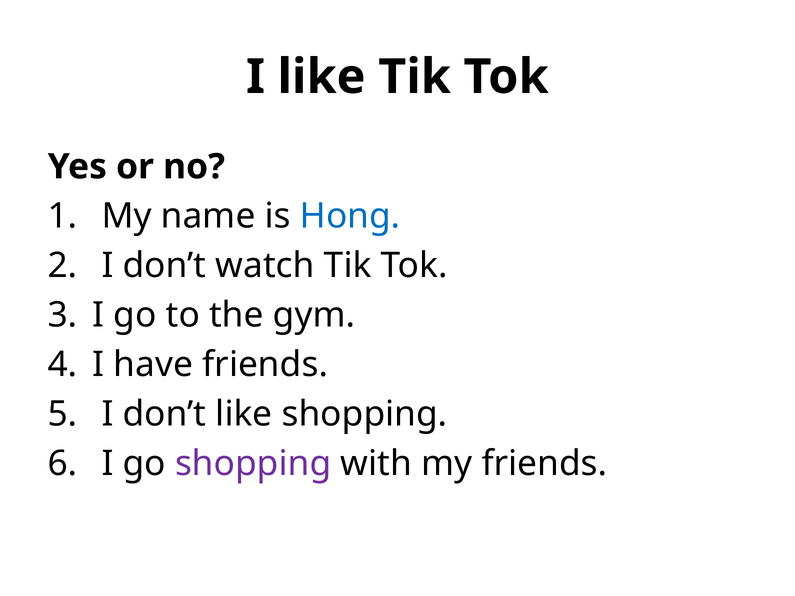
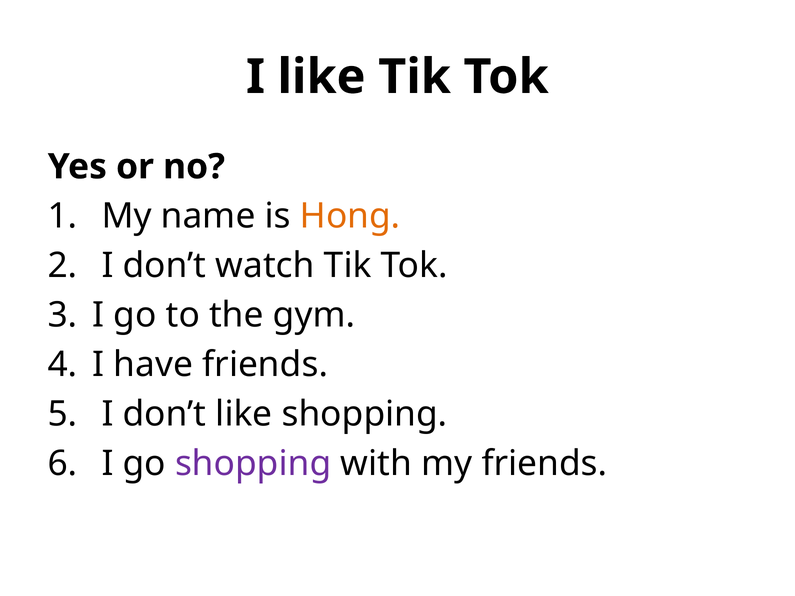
Hong colour: blue -> orange
